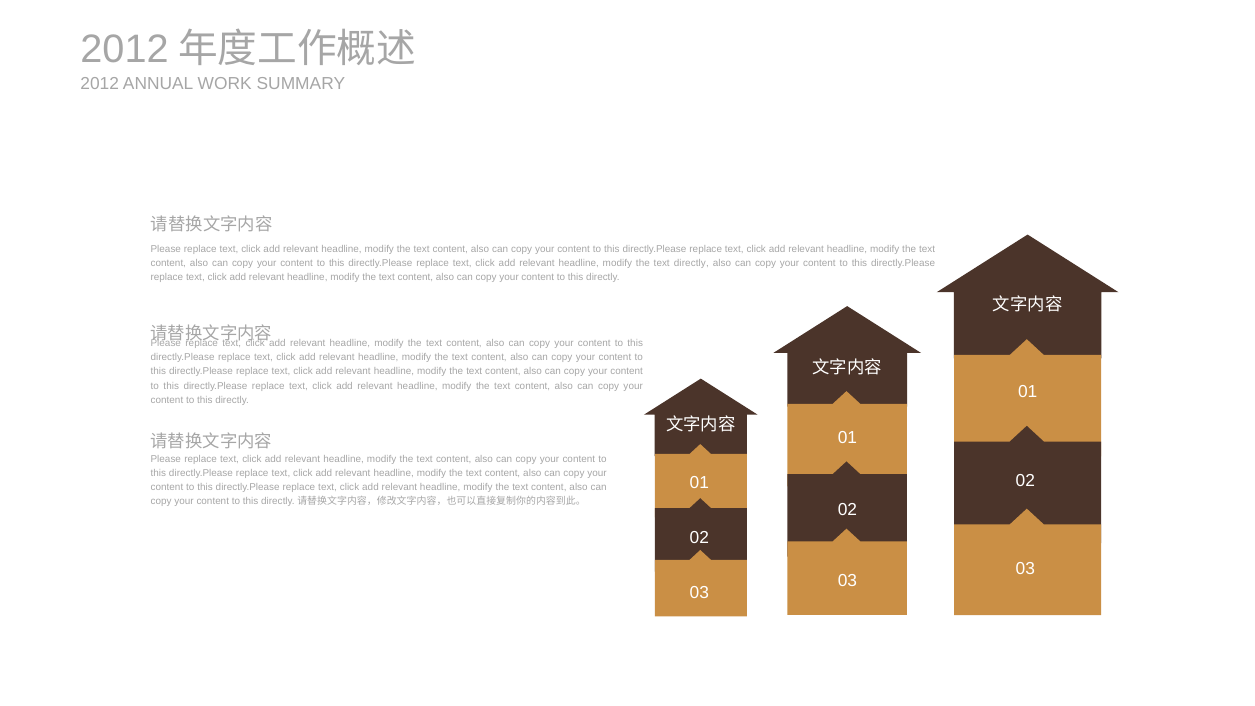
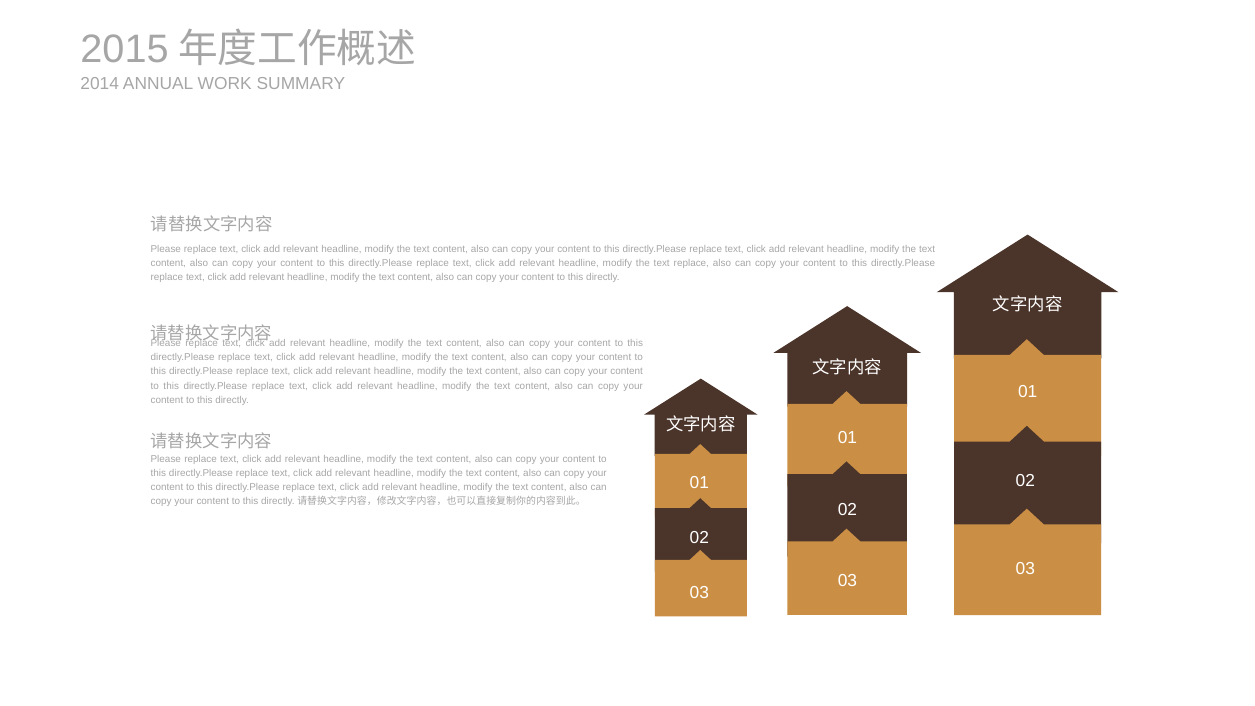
2012 at (125, 50): 2012 -> 2015
2012 at (100, 84): 2012 -> 2014
text directly: directly -> replace
